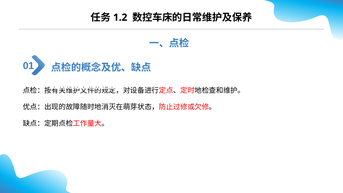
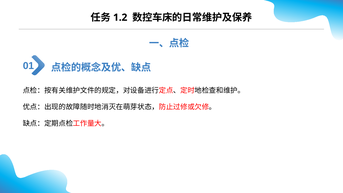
CONTENTS underline: present -> none
